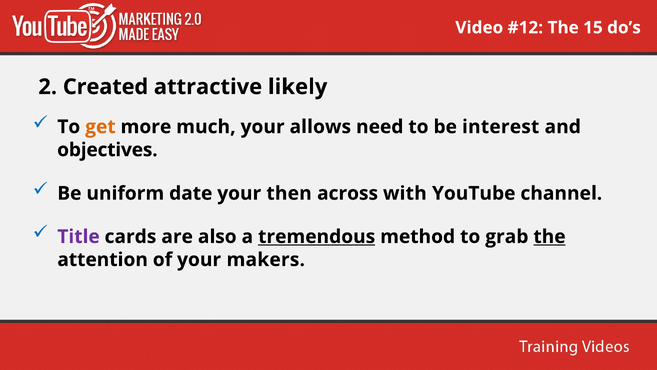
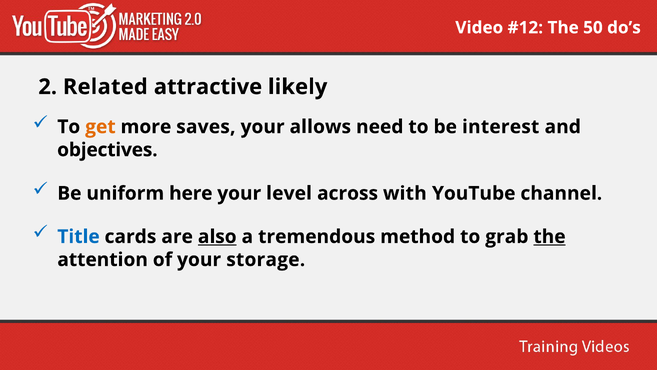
15: 15 -> 50
Created: Created -> Related
much: much -> saves
date: date -> here
then: then -> level
Title colour: purple -> blue
also underline: none -> present
tremendous underline: present -> none
makers: makers -> storage
